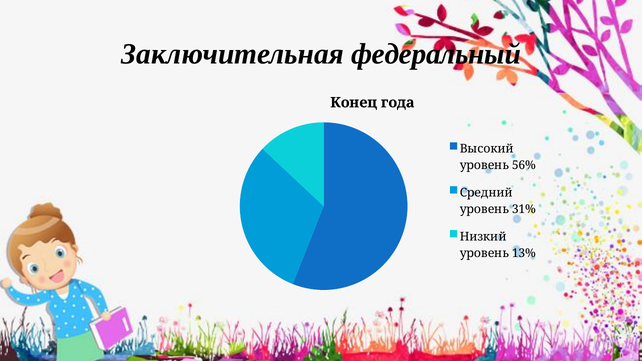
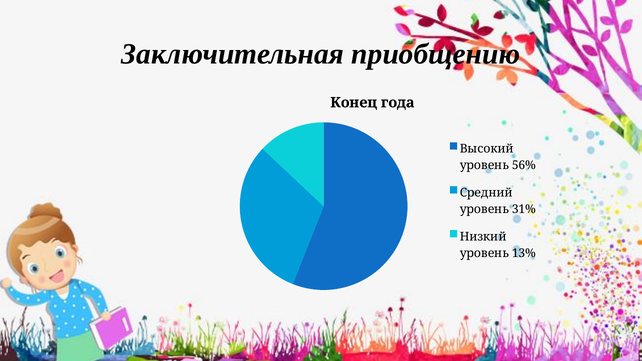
федеральный: федеральный -> приобщению
